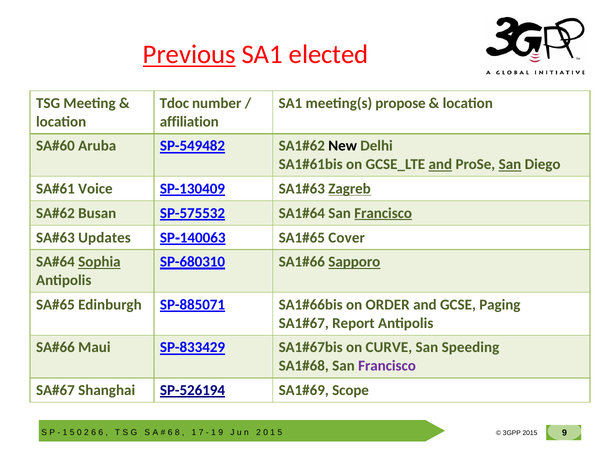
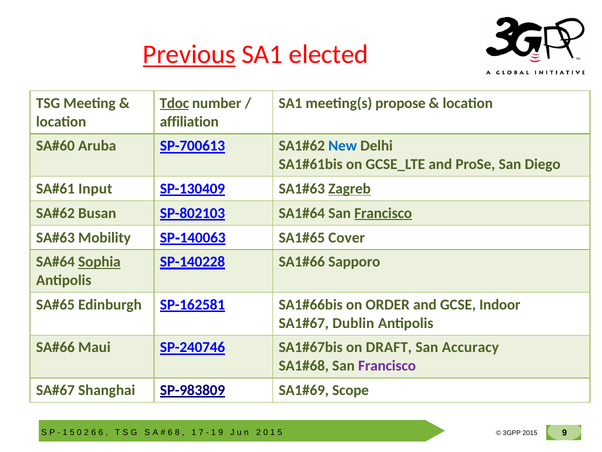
Tdoc underline: none -> present
SP-549482: SP-549482 -> SP-700613
New colour: black -> blue
and at (440, 164) underline: present -> none
San at (510, 164) underline: present -> none
Voice: Voice -> Input
SP-575532: SP-575532 -> SP-802103
Updates: Updates -> Mobility
SP-680310: SP-680310 -> SP-140228
Sapporo underline: present -> none
SP-885071: SP-885071 -> SP-162581
Paging: Paging -> Indoor
Report: Report -> Dublin
SP-833429: SP-833429 -> SP-240746
CURVE: CURVE -> DRAFT
Speeding: Speeding -> Accuracy
SP-526194: SP-526194 -> SP-983809
